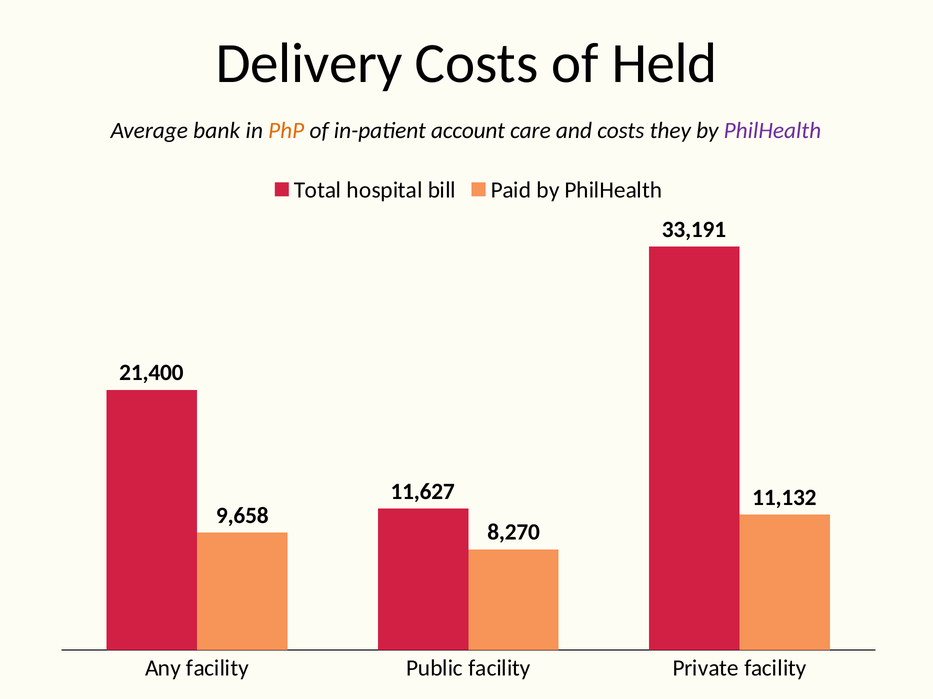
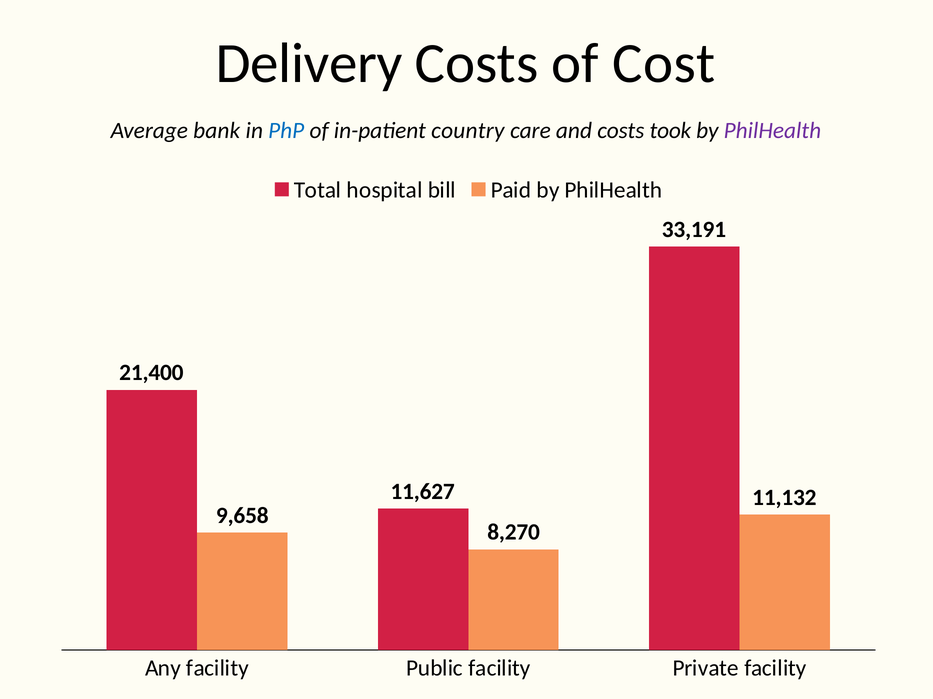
Held: Held -> Cost
PhP colour: orange -> blue
account: account -> country
they: they -> took
